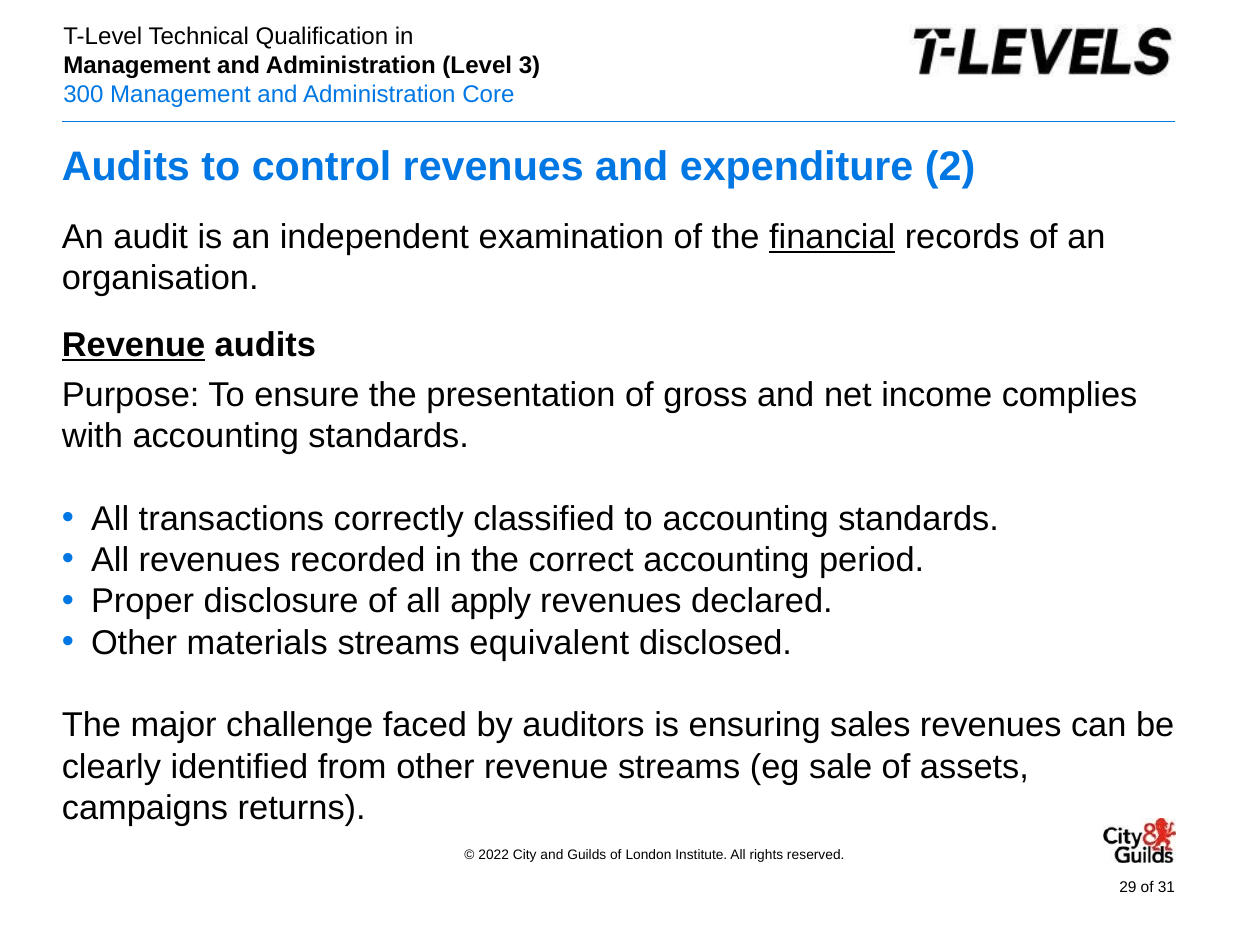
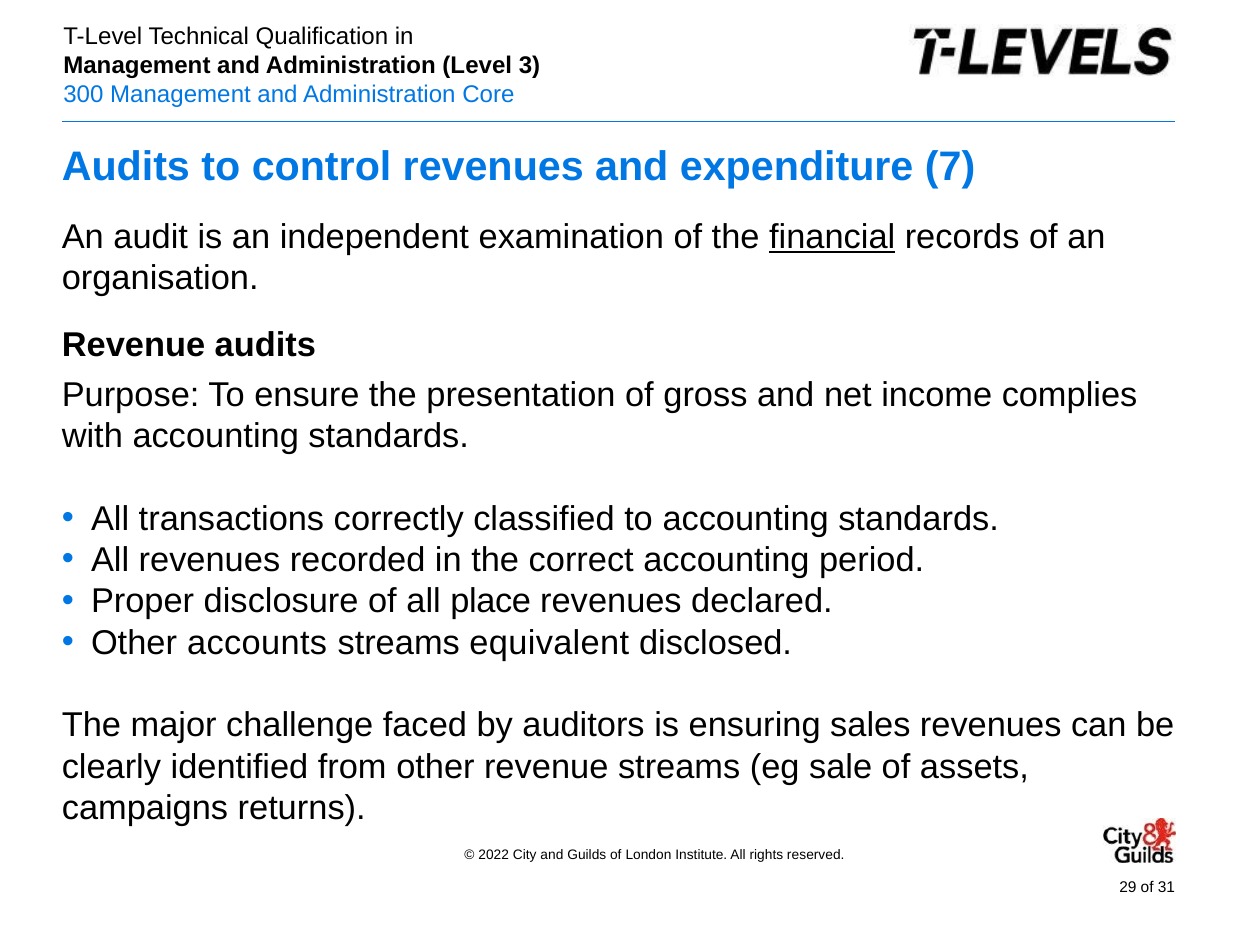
2: 2 -> 7
Revenue at (134, 345) underline: present -> none
apply: apply -> place
materials: materials -> accounts
